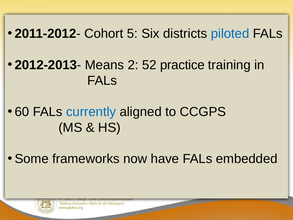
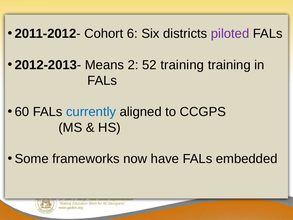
5: 5 -> 6
piloted colour: blue -> purple
52 practice: practice -> training
